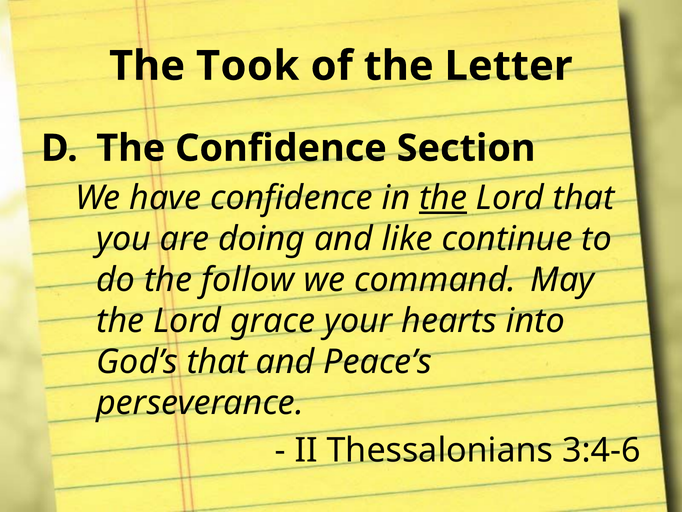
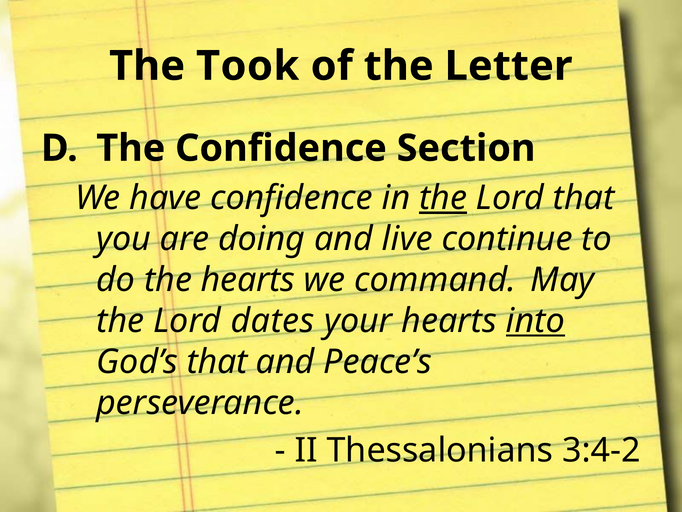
like: like -> live
the follow: follow -> hearts
grace: grace -> dates
into underline: none -> present
3:4-6: 3:4-6 -> 3:4-2
